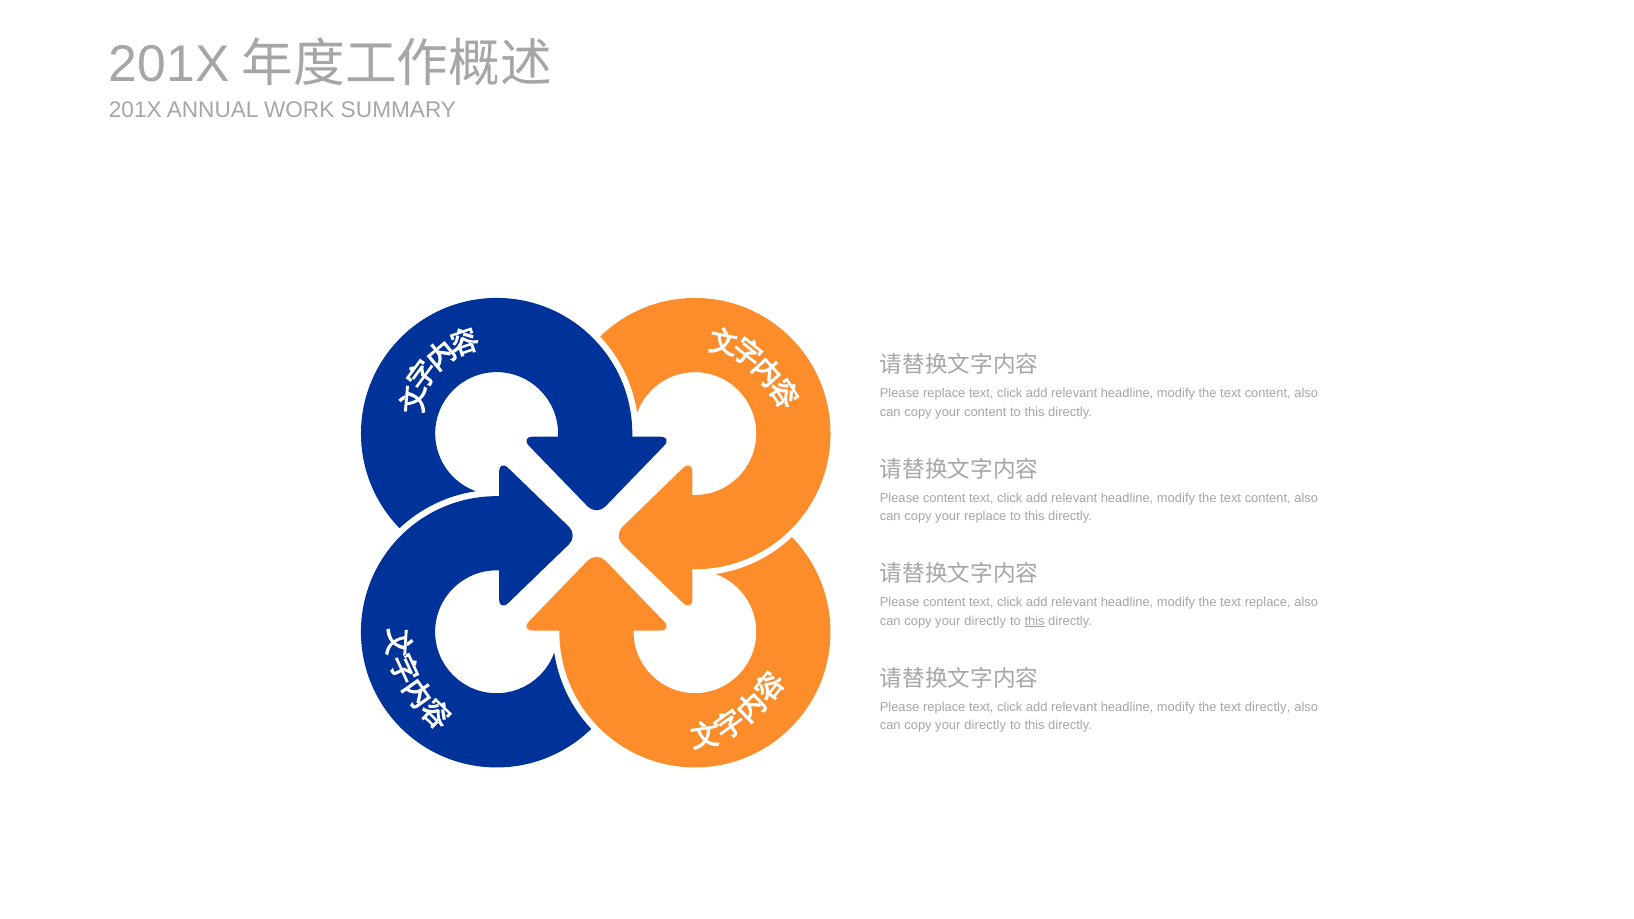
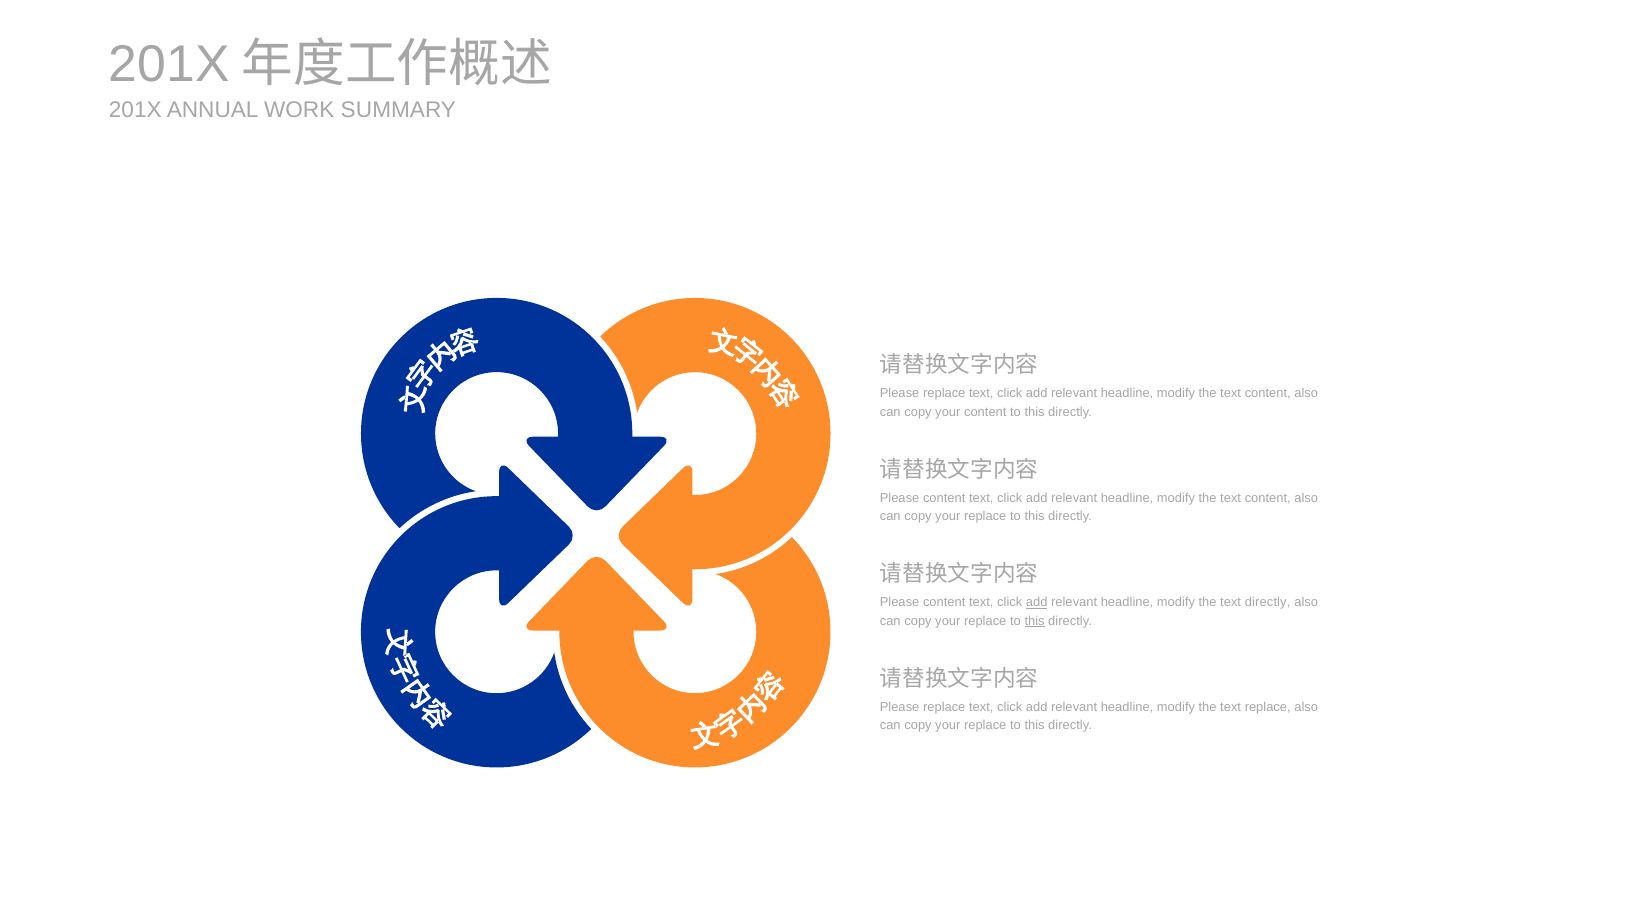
add at (1037, 603) underline: none -> present
text replace: replace -> directly
directly at (985, 621): directly -> replace
text directly: directly -> replace
directly at (985, 726): directly -> replace
